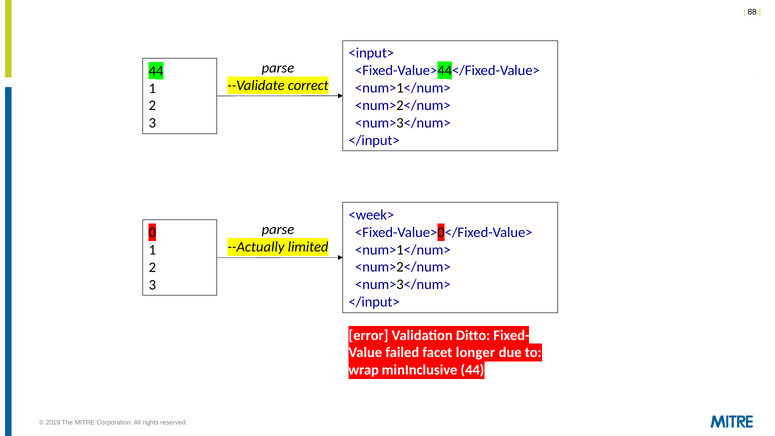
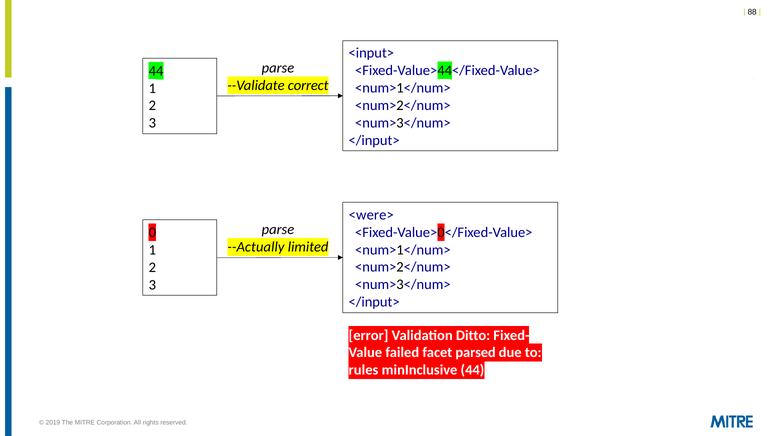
<week>: <week> -> <were>
longer: longer -> parsed
wrap: wrap -> rules
